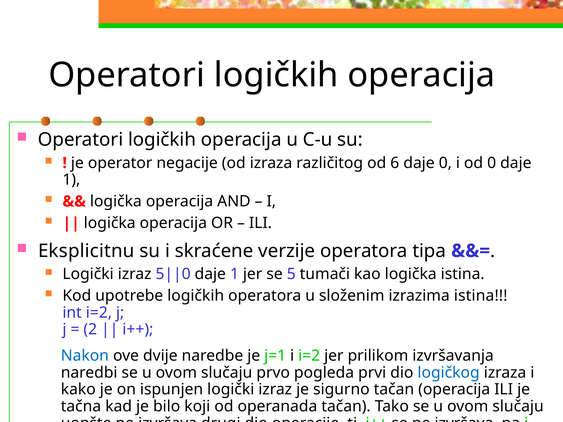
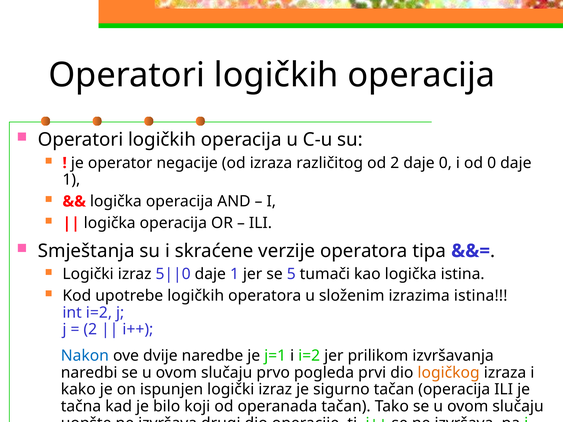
od 6: 6 -> 2
Eksplicitnu: Eksplicitnu -> Smještanja
logičkog colour: blue -> orange
